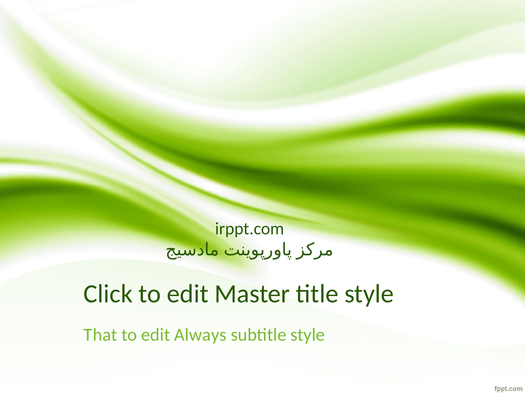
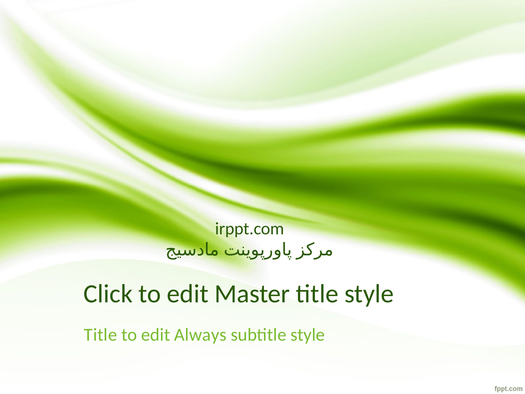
That at (101, 334): That -> Title
